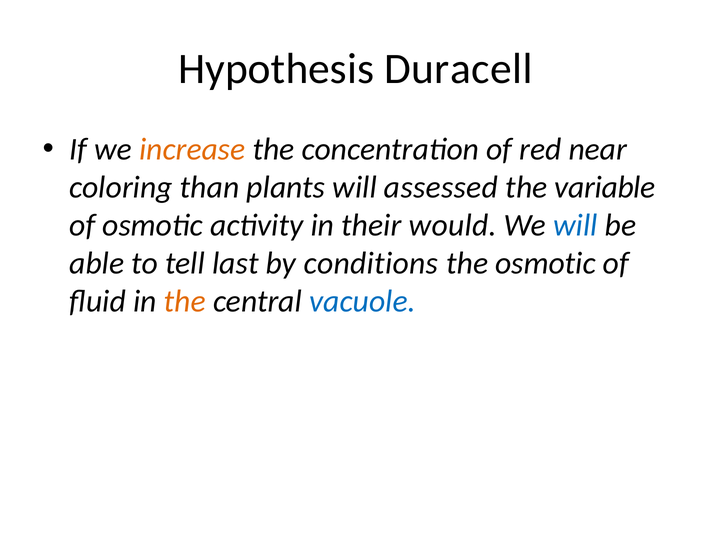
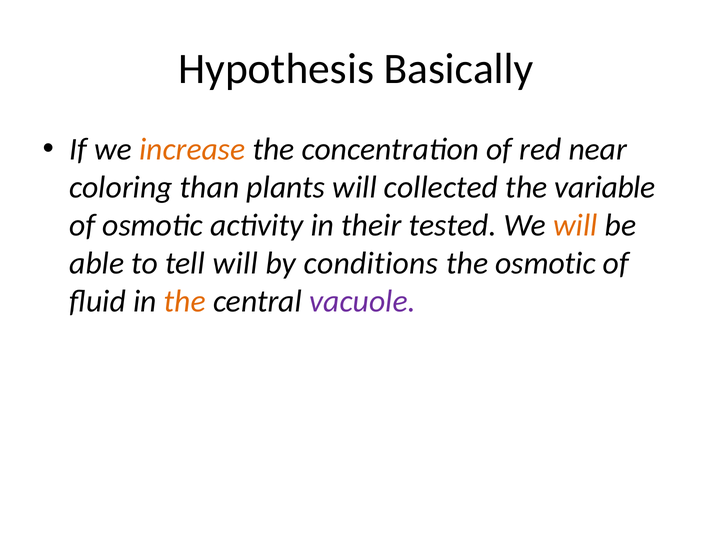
Duracell: Duracell -> Basically
assessed: assessed -> collected
would: would -> tested
will at (575, 225) colour: blue -> orange
tell last: last -> will
vacuole colour: blue -> purple
